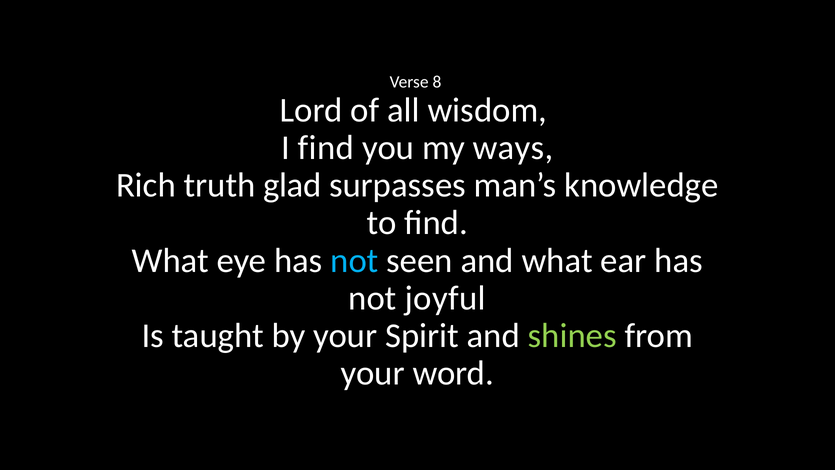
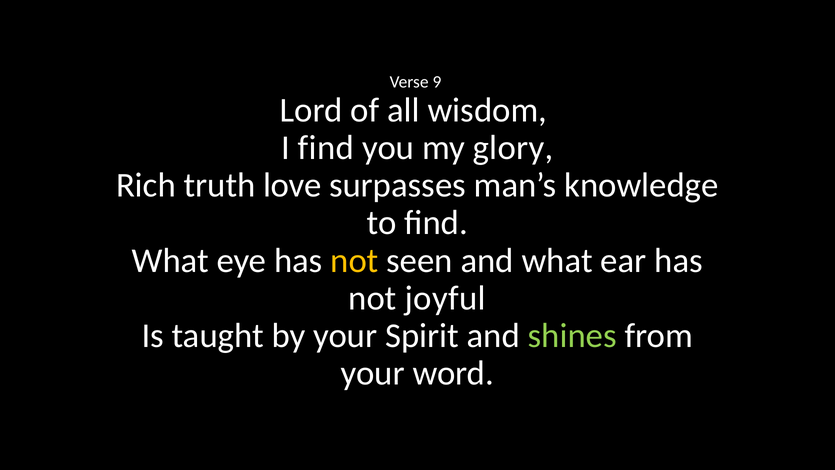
8: 8 -> 9
ways: ways -> glory
glad: glad -> love
not at (354, 260) colour: light blue -> yellow
